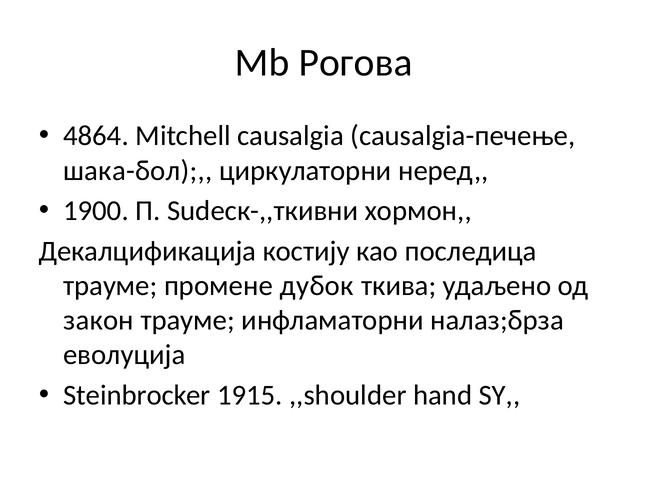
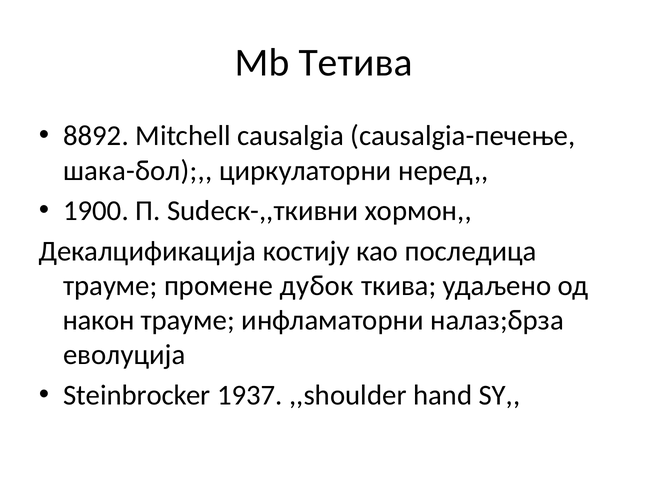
Рогова: Рогова -> Тетива
4864: 4864 -> 8892
закон: закон -> након
1915: 1915 -> 1937
